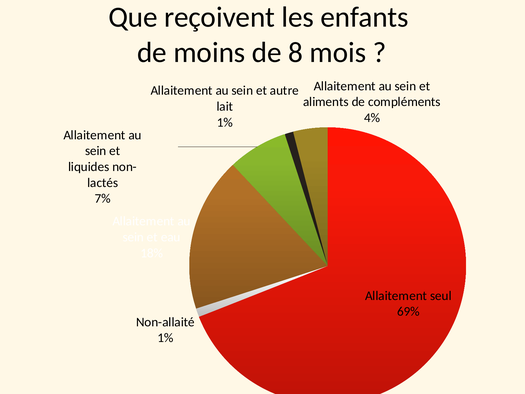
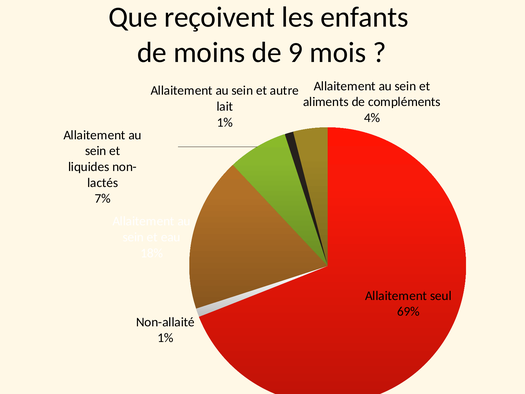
8: 8 -> 9
